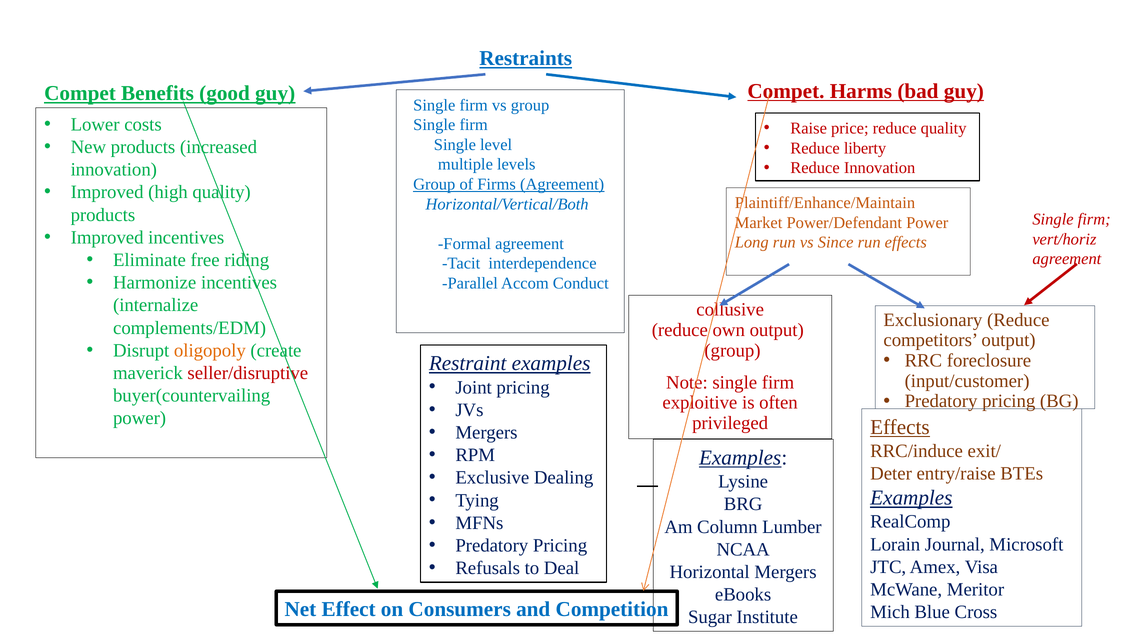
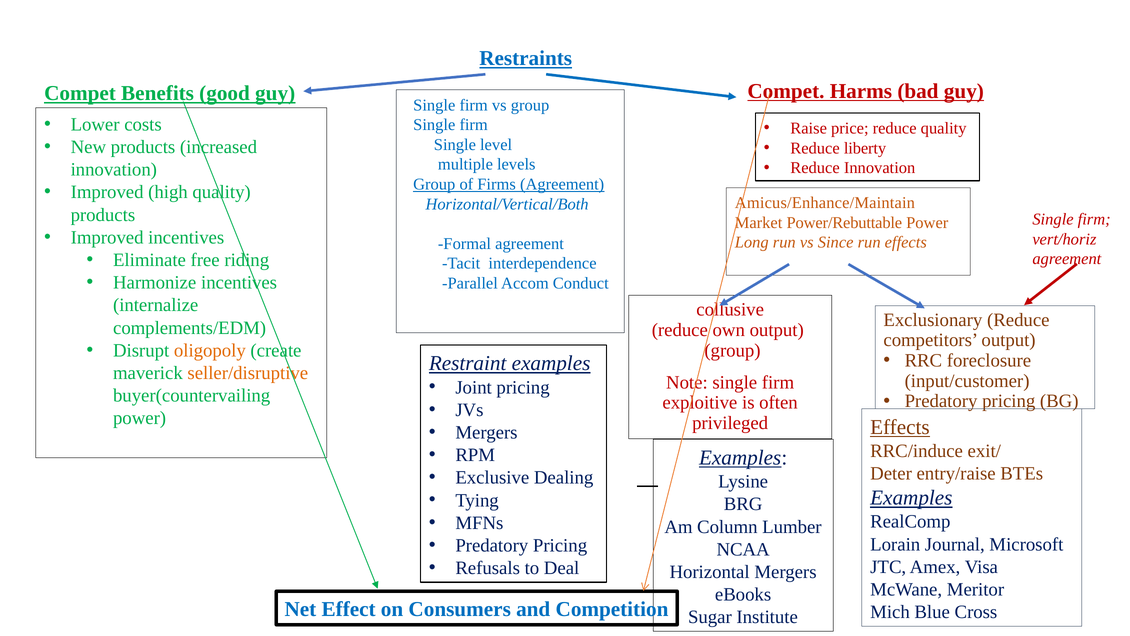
Plaintiff/Enhance/Maintain: Plaintiff/Enhance/Maintain -> Amicus/Enhance/Maintain
Power/Defendant: Power/Defendant -> Power/Rebuttable
seller/disruptive colour: red -> orange
